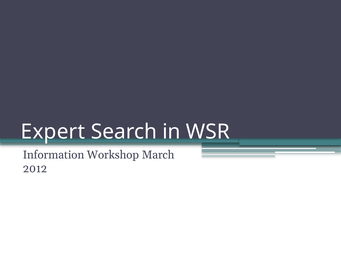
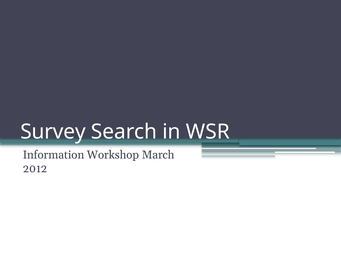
Expert: Expert -> Survey
